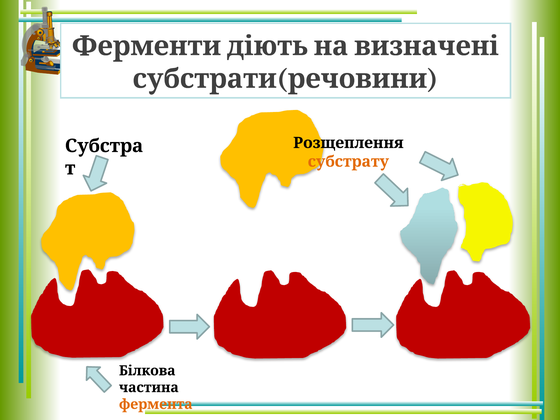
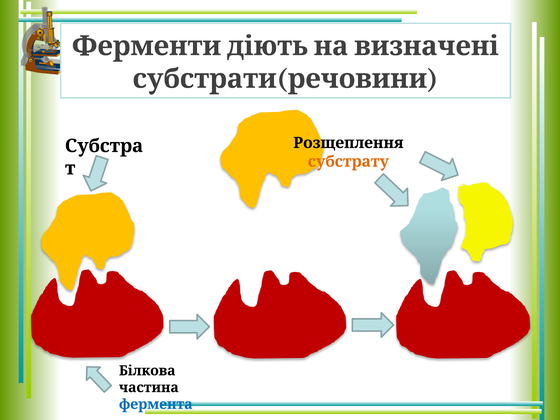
фермента colour: orange -> blue
